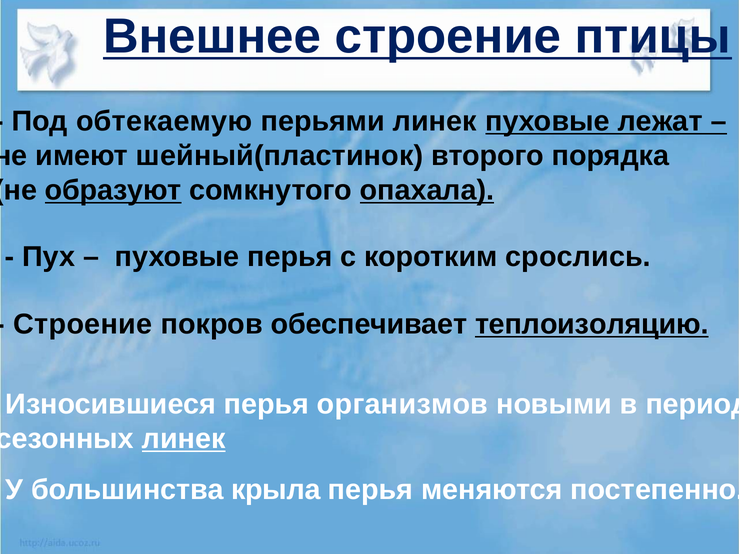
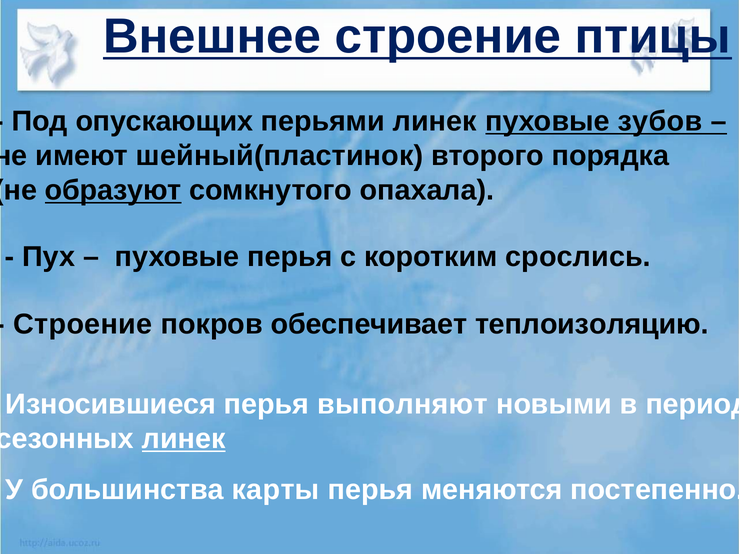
обтекаемую: обтекаемую -> опускающих
лежат: лежат -> зубов
опахала underline: present -> none
теплоизоляцию underline: present -> none
организмов: организмов -> выполняют
крыла: крыла -> карты
